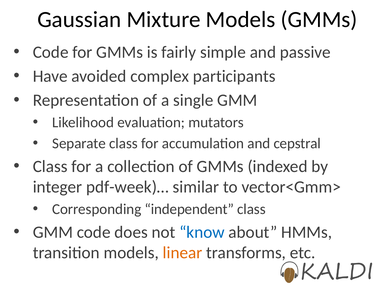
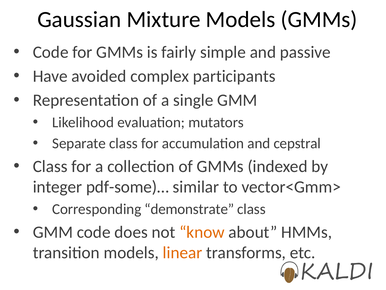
pdf-week)…: pdf-week)… -> pdf-some)…
independent: independent -> demonstrate
know colour: blue -> orange
